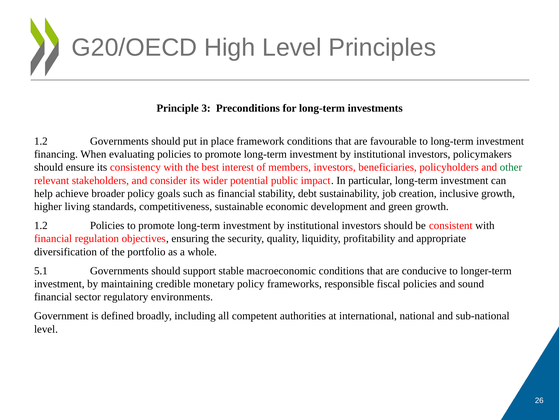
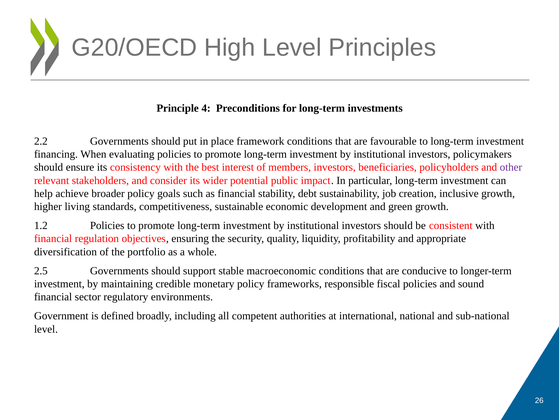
3: 3 -> 4
1.2 at (41, 141): 1.2 -> 2.2
other colour: green -> purple
5.1: 5.1 -> 2.5
